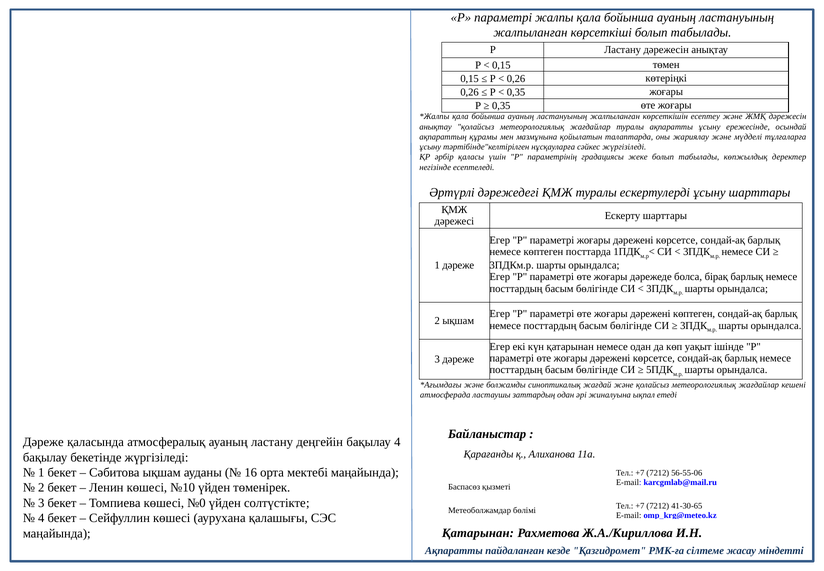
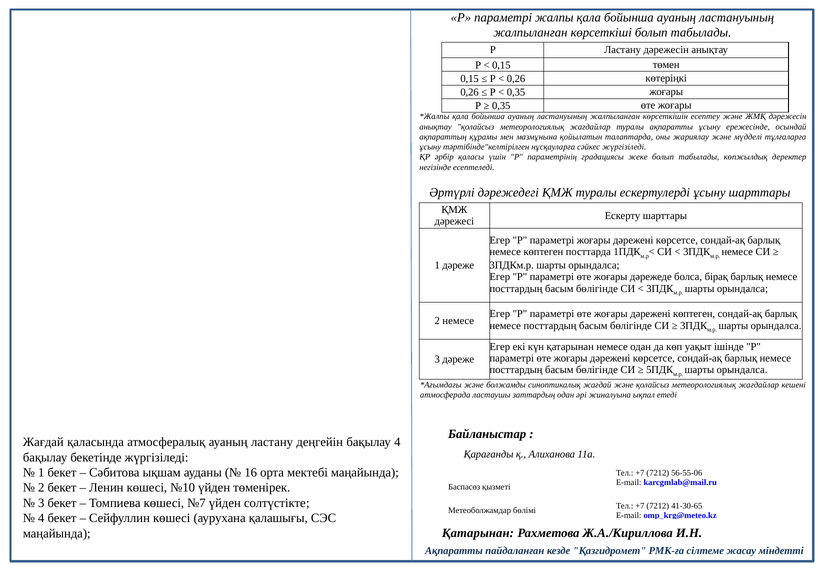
2 ықшам: ықшам -> немесе
Дәреже at (43, 442): Дәреже -> Жағдай
№0: №0 -> №7
